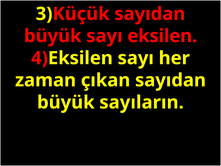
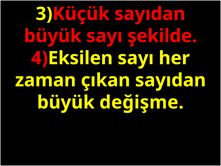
eksilen: eksilen -> şekilde
sayıların: sayıların -> değişme
